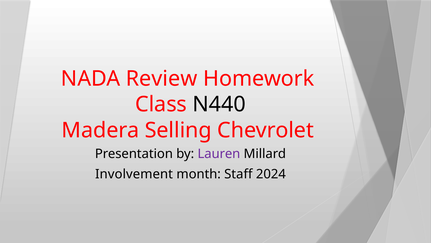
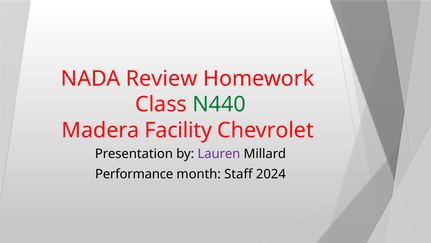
N440 colour: black -> green
Selling: Selling -> Facility
Involvement: Involvement -> Performance
